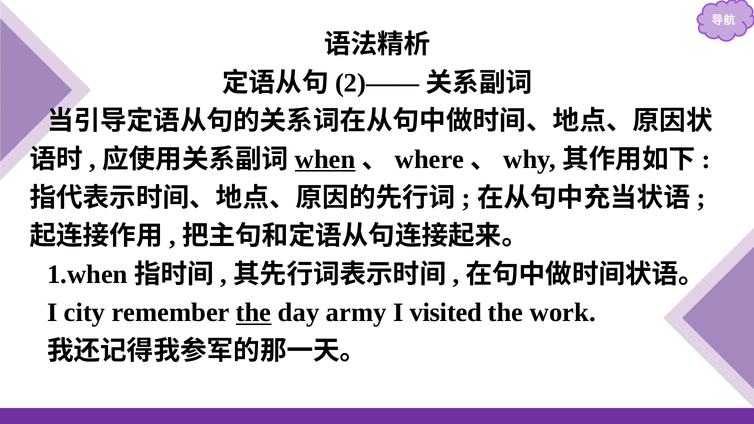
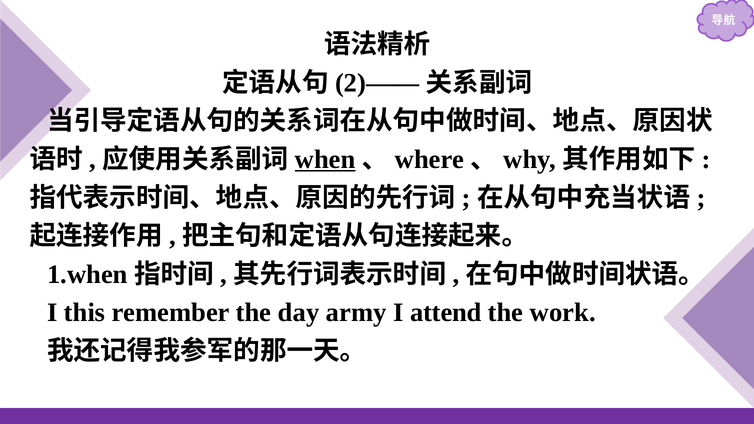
city: city -> this
the at (254, 313) underline: present -> none
visited: visited -> attend
